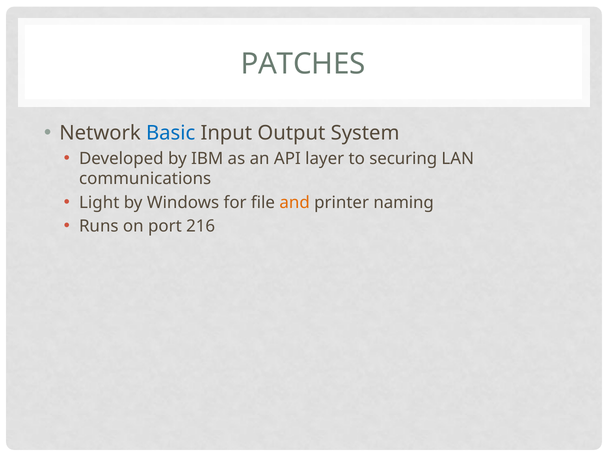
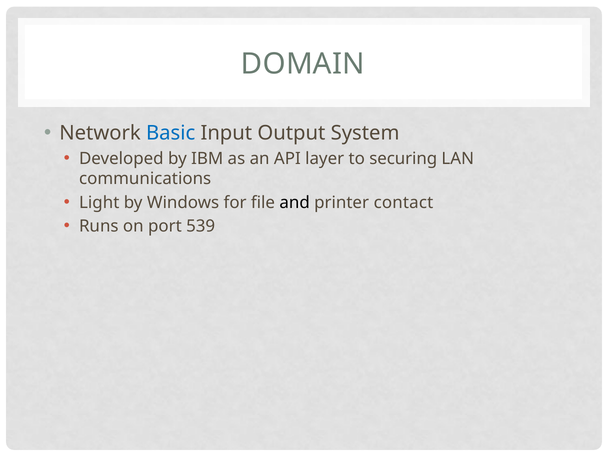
PATCHES: PATCHES -> DOMAIN
and colour: orange -> black
naming: naming -> contact
216: 216 -> 539
